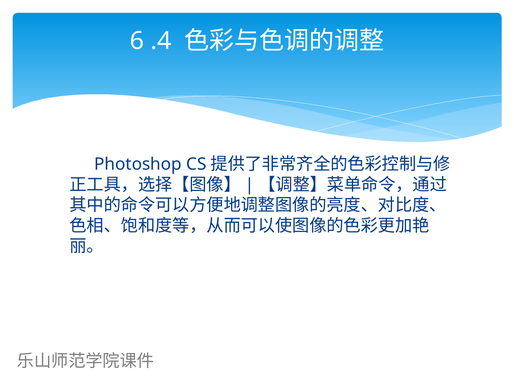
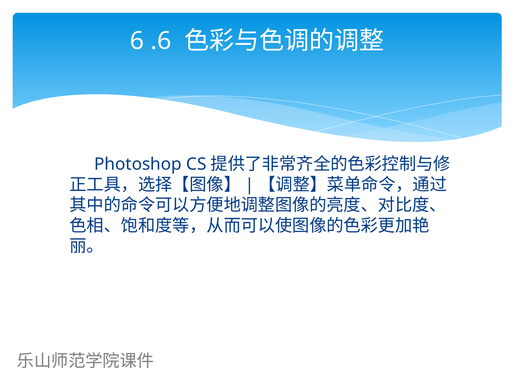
.4: .4 -> .6
